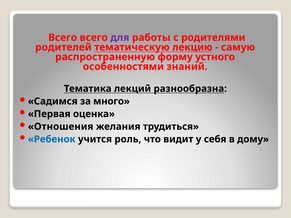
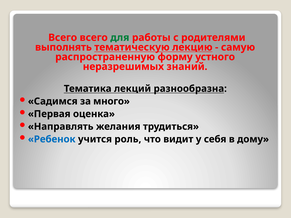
для colour: purple -> green
родителей: родителей -> выполнять
особенностями: особенностями -> неразрешимых
Отношения: Отношения -> Направлять
